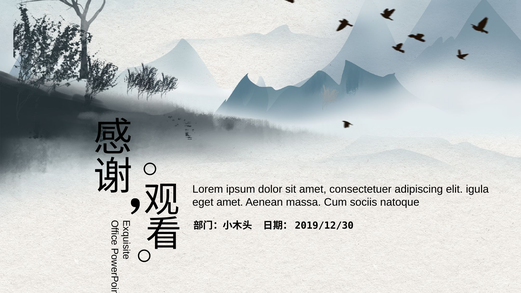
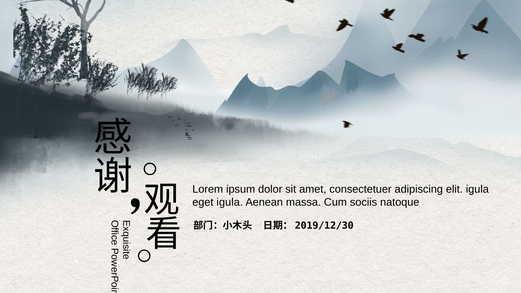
eget amet: amet -> igula
